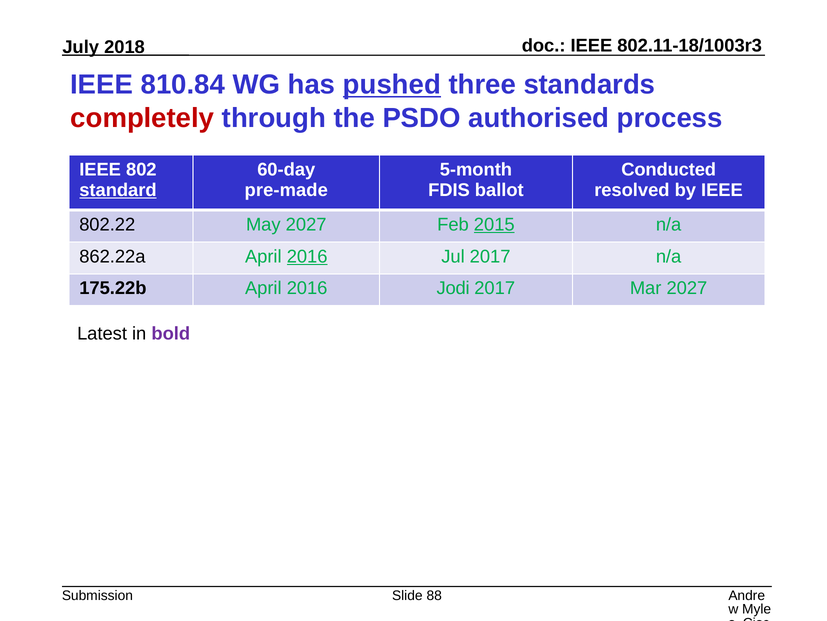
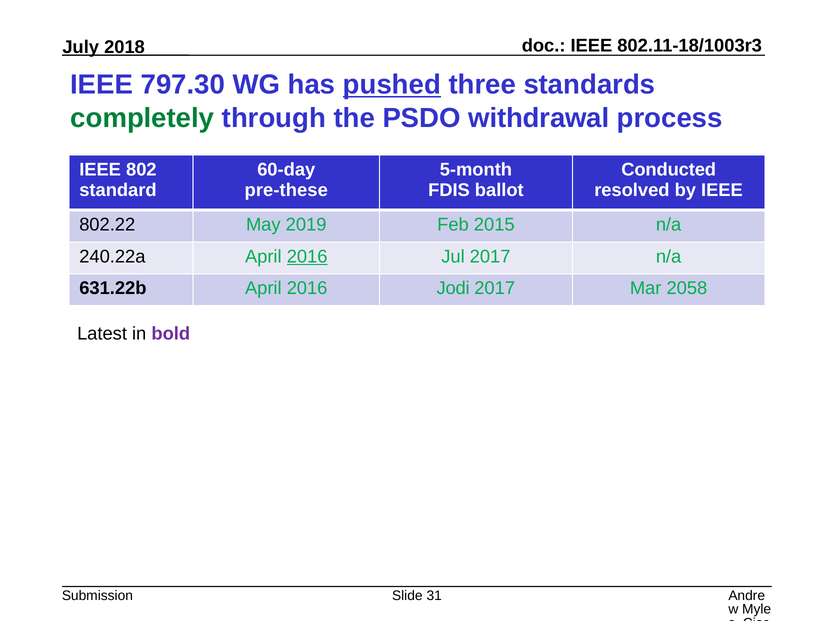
810.84: 810.84 -> 797.30
completely colour: red -> green
authorised: authorised -> withdrawal
standard underline: present -> none
pre-made: pre-made -> pre-these
May 2027: 2027 -> 2019
2015 underline: present -> none
862.22a: 862.22a -> 240.22a
175.22b: 175.22b -> 631.22b
Mar 2027: 2027 -> 2058
88: 88 -> 31
